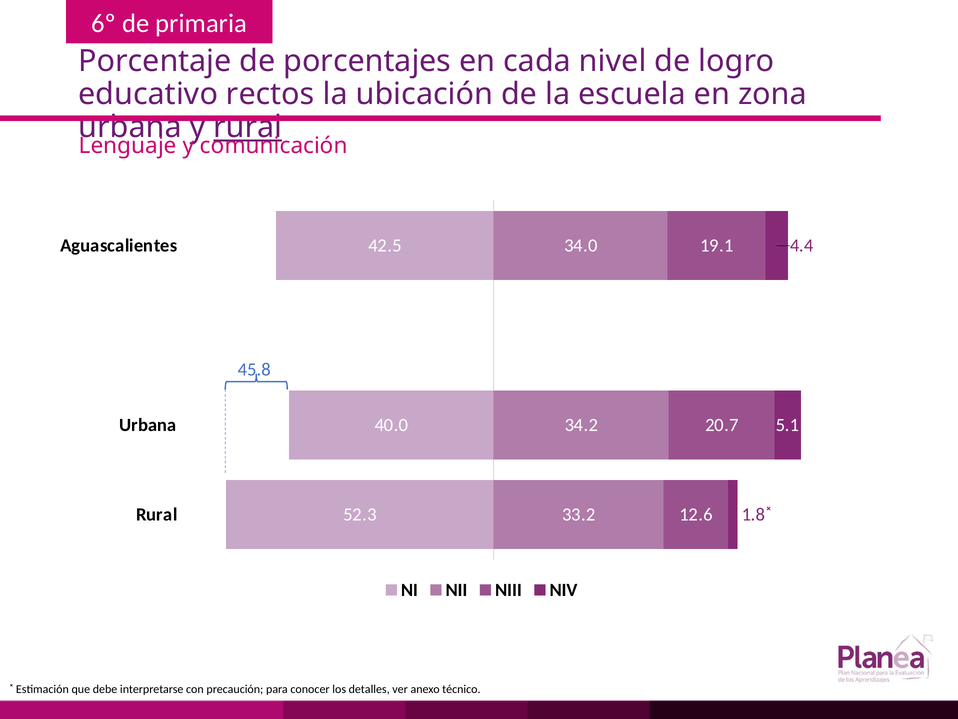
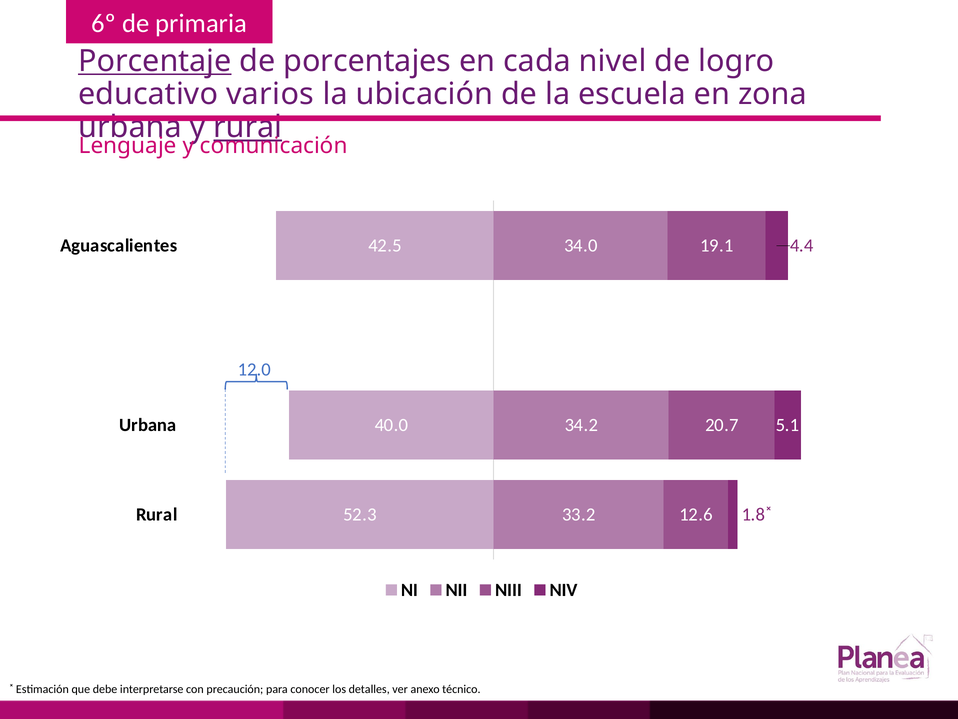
Porcentaje underline: none -> present
rectos: rectos -> varios
45.8: 45.8 -> 12.0
